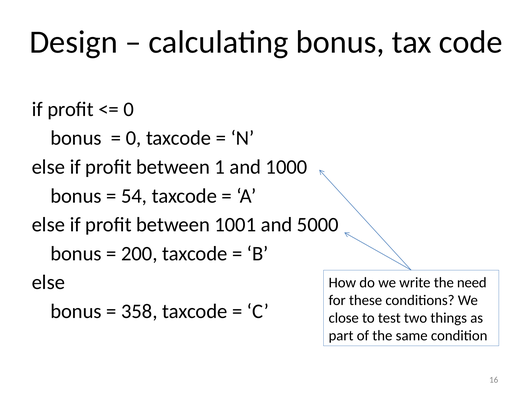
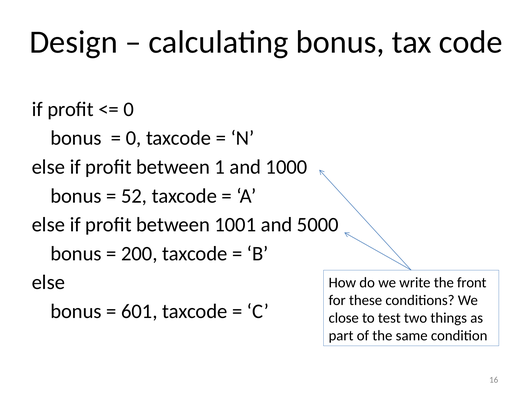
54: 54 -> 52
need: need -> front
358: 358 -> 601
